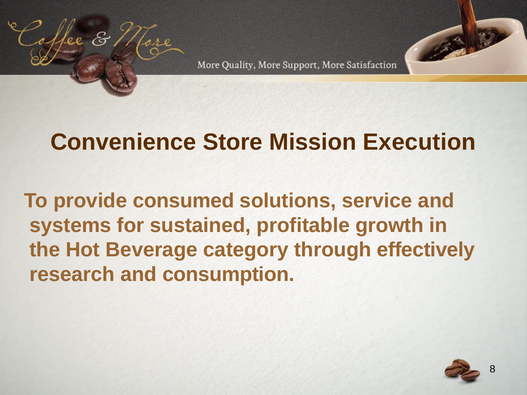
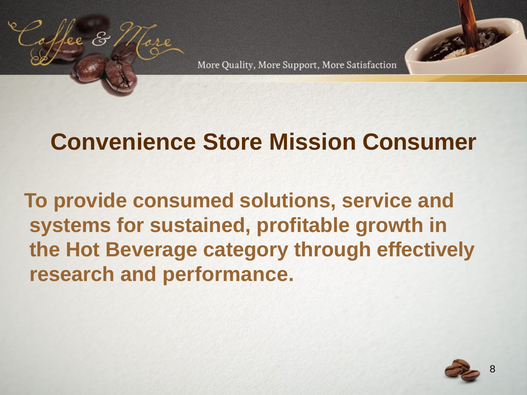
Execution: Execution -> Consumer
consumption: consumption -> performance
